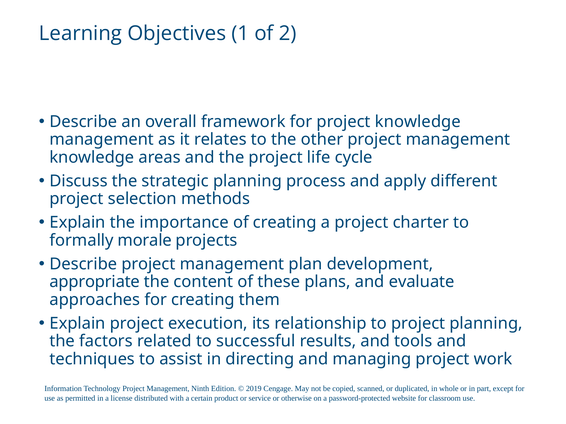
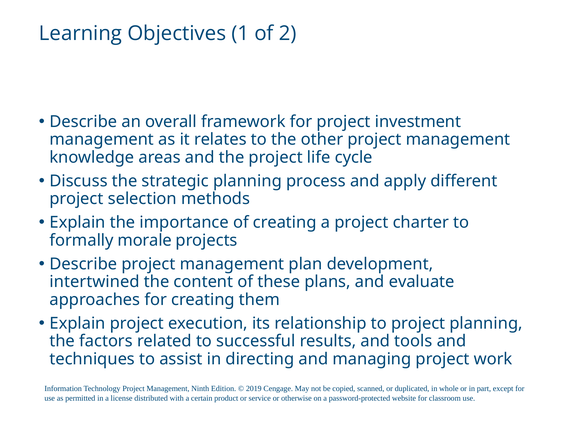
project knowledge: knowledge -> investment
appropriate: appropriate -> intertwined
